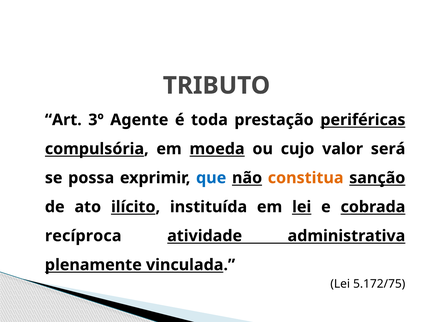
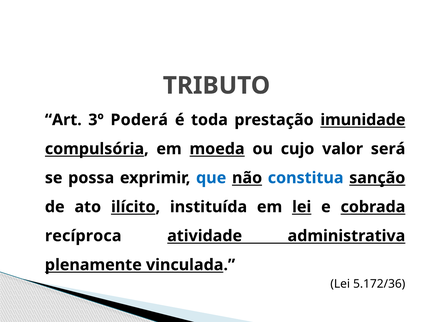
Agente: Agente -> Poderá
periféricas: periféricas -> imunidade
constitua colour: orange -> blue
5.172/75: 5.172/75 -> 5.172/36
